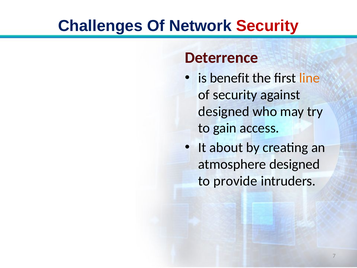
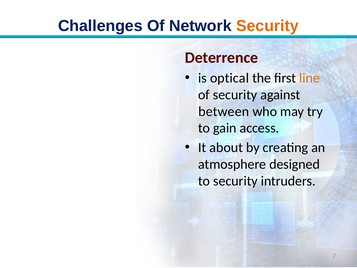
Security at (267, 26) colour: red -> orange
benefit: benefit -> optical
designed at (224, 111): designed -> between
to provide: provide -> security
